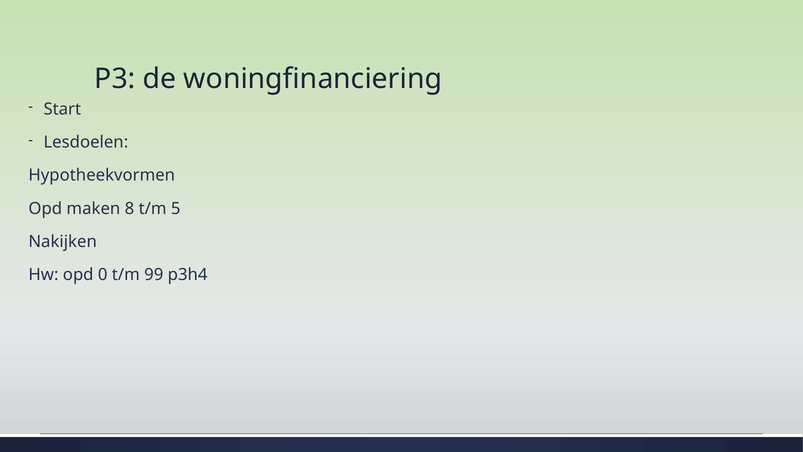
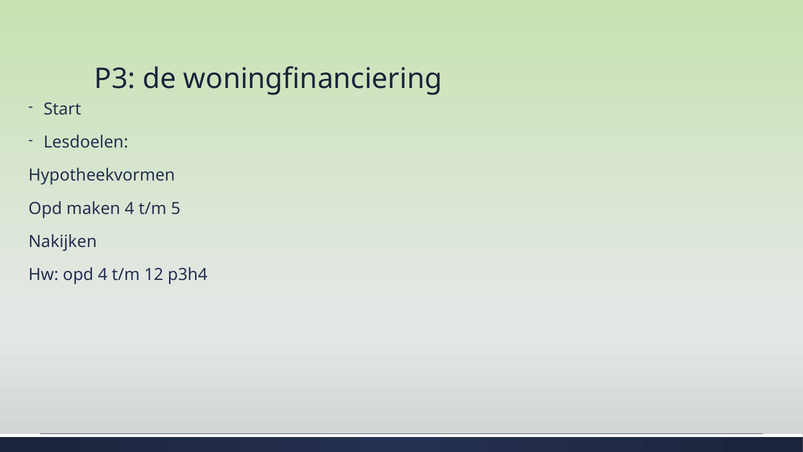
maken 8: 8 -> 4
opd 0: 0 -> 4
99: 99 -> 12
